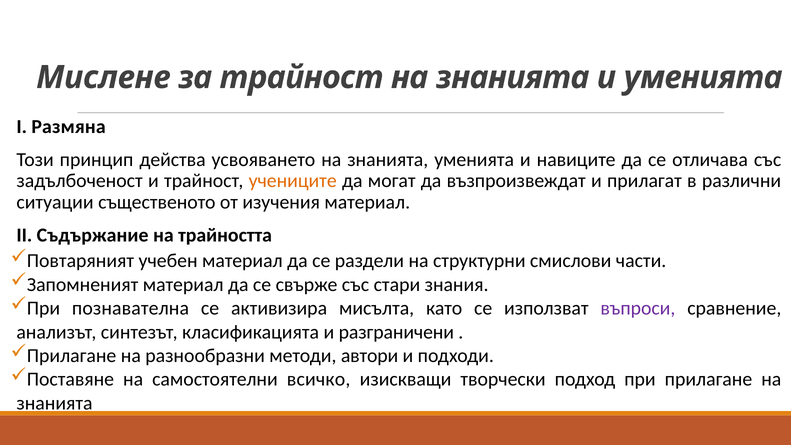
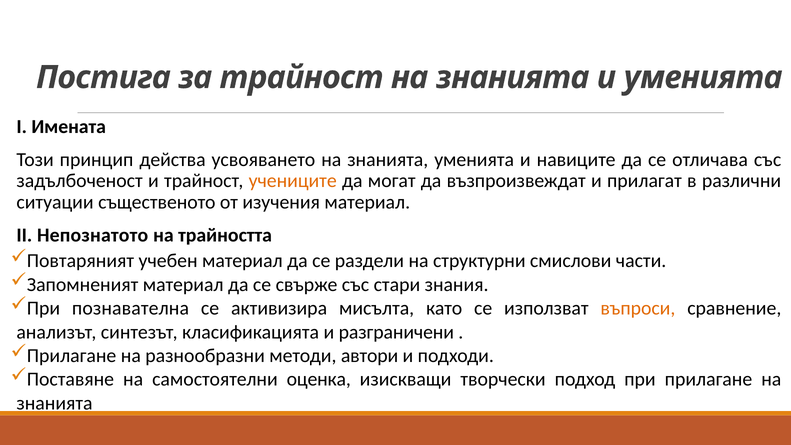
Мислене: Мислене -> Постига
Размяна: Размяна -> Имената
Съдържание: Съдържание -> Непознатото
въпроси colour: purple -> orange
всичко: всичко -> оценка
